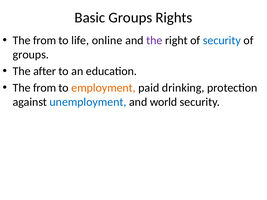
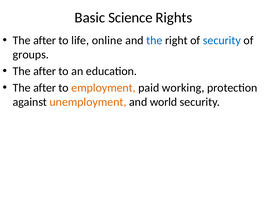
Basic Groups: Groups -> Science
from at (45, 40): from -> after
the at (154, 40) colour: purple -> blue
from at (45, 88): from -> after
drinking: drinking -> working
unemployment colour: blue -> orange
